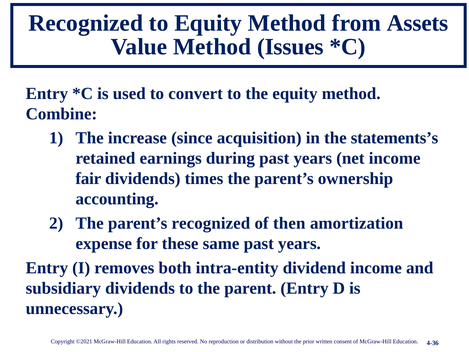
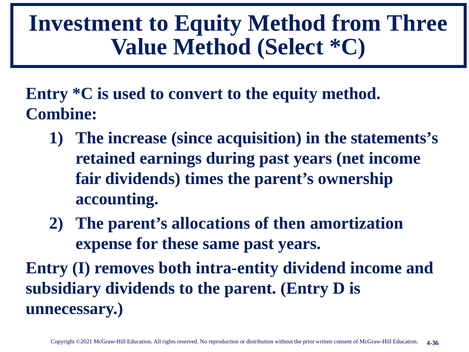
Recognized at (86, 23): Recognized -> Investment
Assets: Assets -> Three
Issues: Issues -> Select
parent’s recognized: recognized -> allocations
